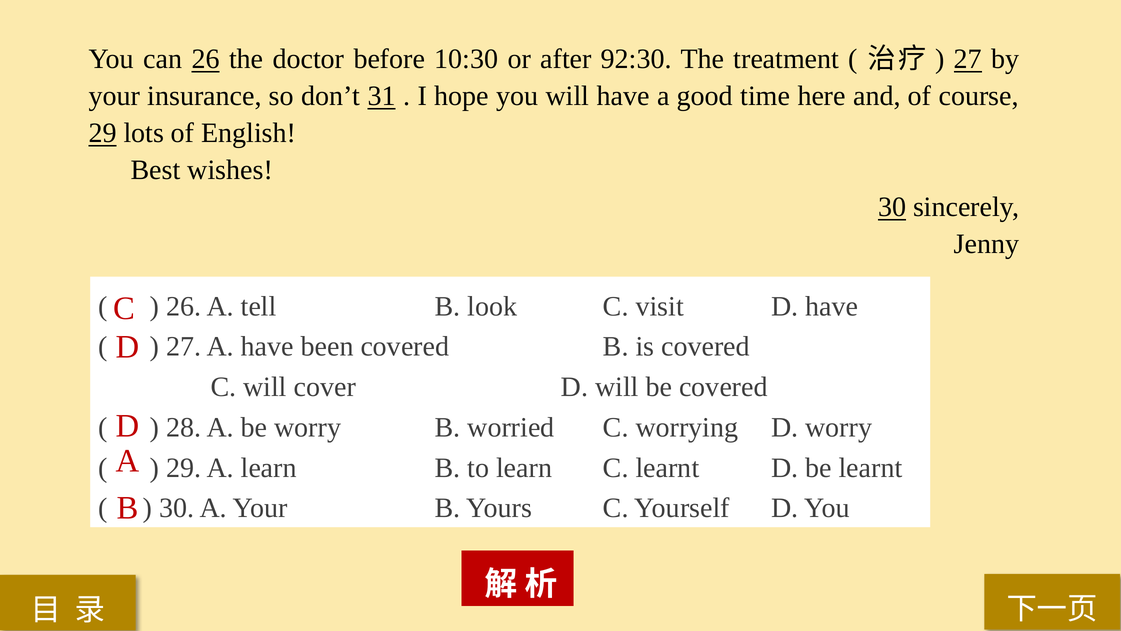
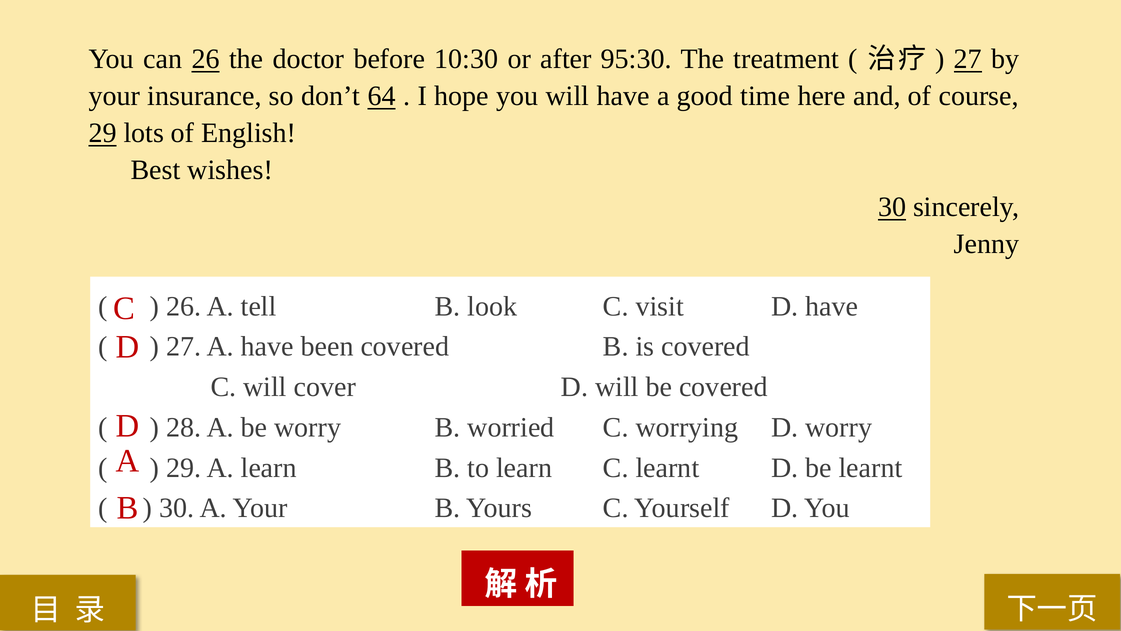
92:30: 92:30 -> 95:30
31: 31 -> 64
